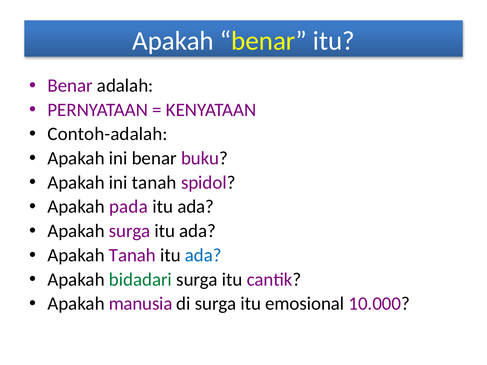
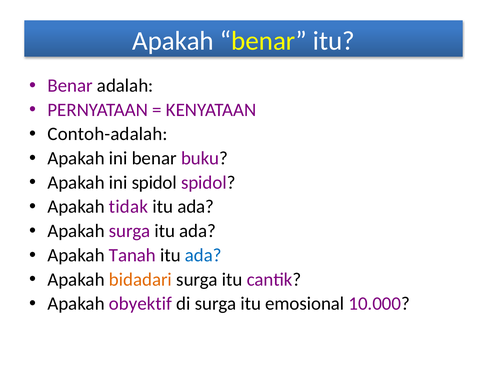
ini tanah: tanah -> spidol
pada: pada -> tidak
bidadari colour: green -> orange
manusia: manusia -> obyektif
